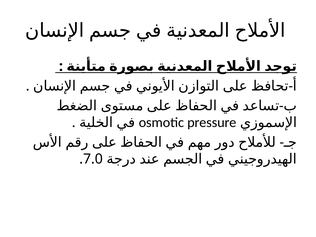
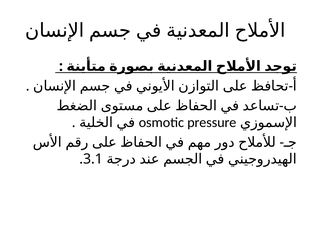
7.0: 7.0 -> 3.1
